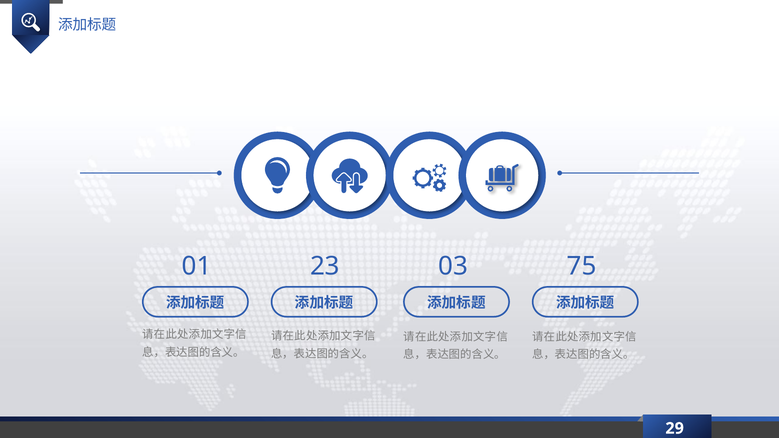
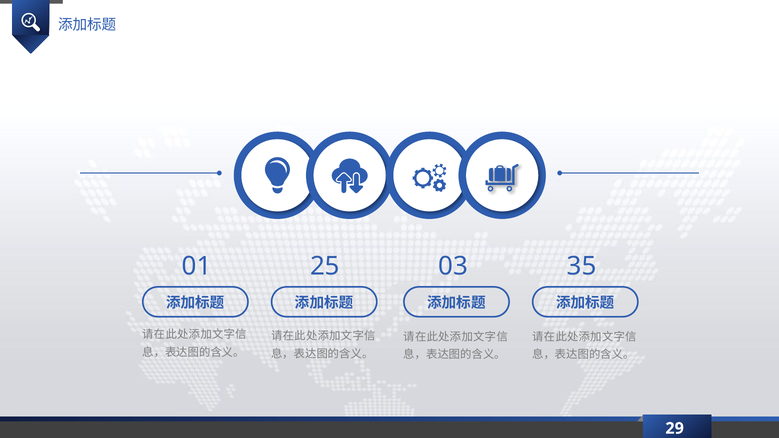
23: 23 -> 25
75: 75 -> 35
